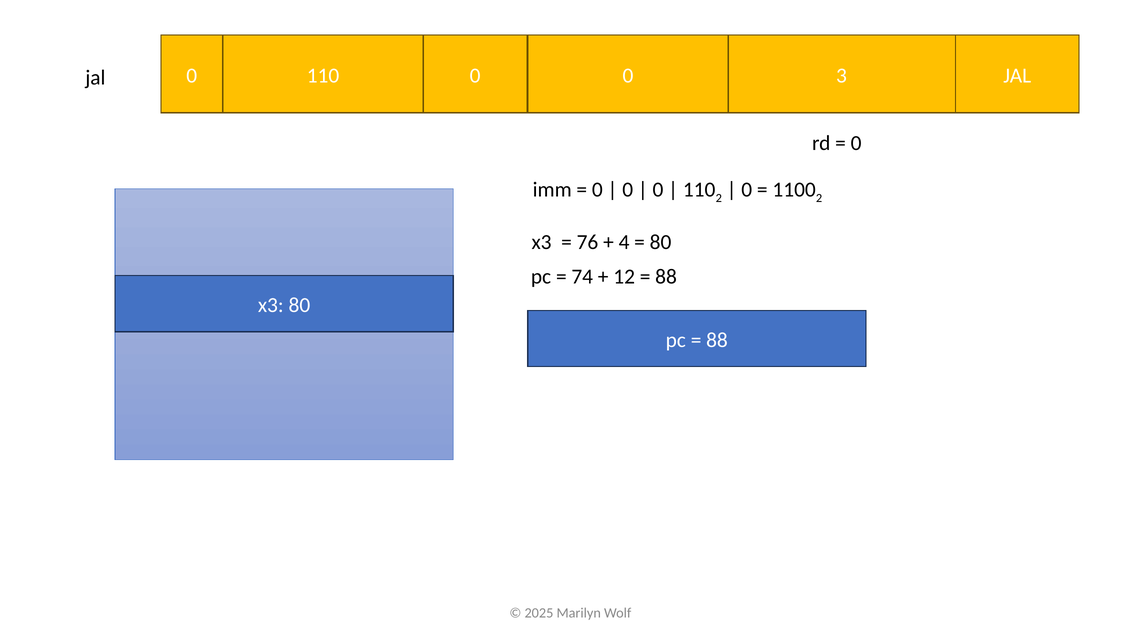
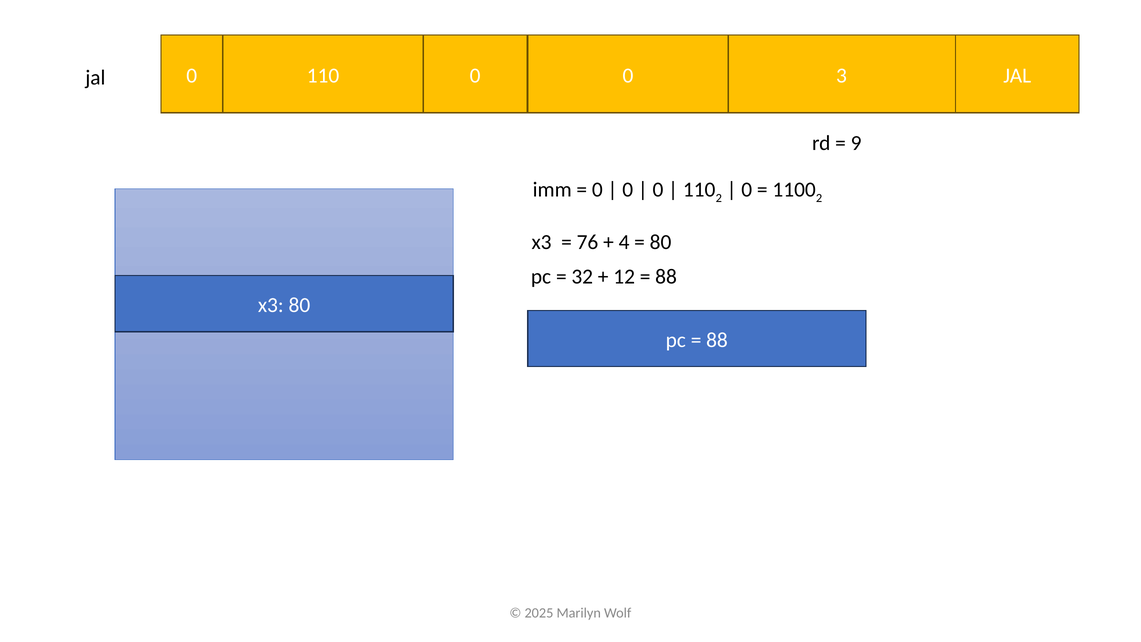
0 at (856, 143): 0 -> 9
74: 74 -> 32
